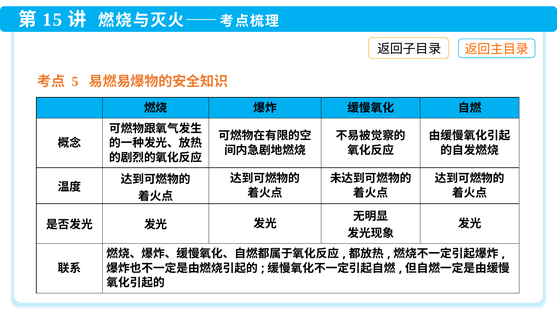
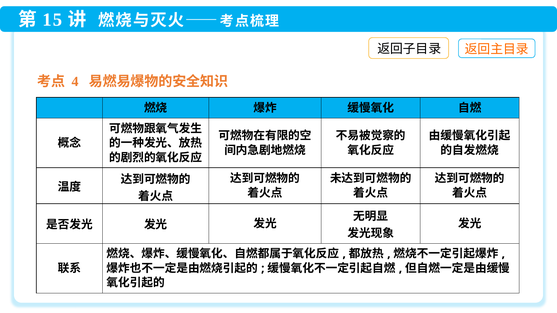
5: 5 -> 4
